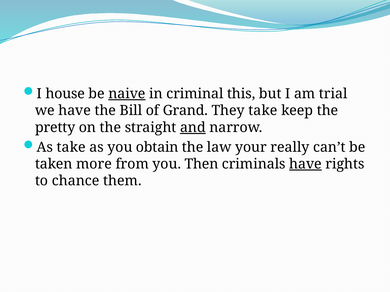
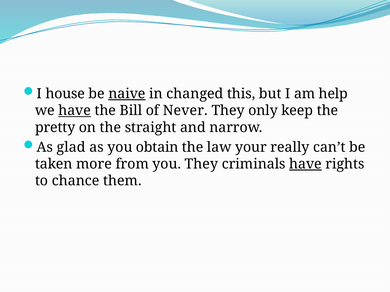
criminal: criminal -> changed
trial: trial -> help
have at (75, 111) underline: none -> present
Grand: Grand -> Never
They take: take -> only
and underline: present -> none
As take: take -> glad
you Then: Then -> They
